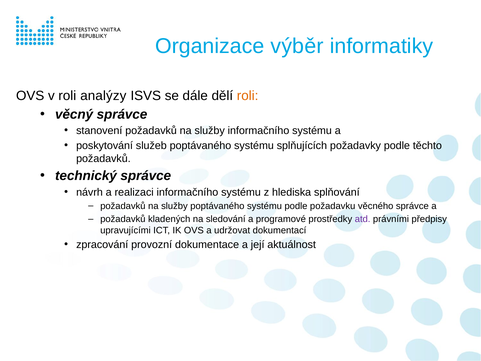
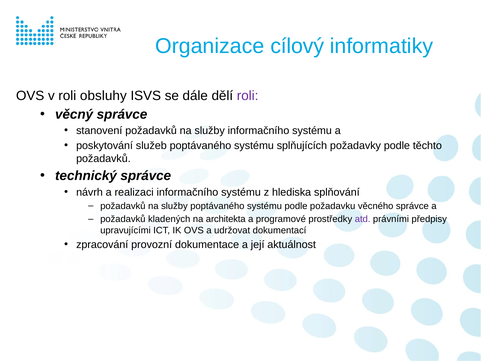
výběr: výběr -> cílový
analýzy: analýzy -> obsluhy
roli at (248, 96) colour: orange -> purple
sledování: sledování -> architekta
